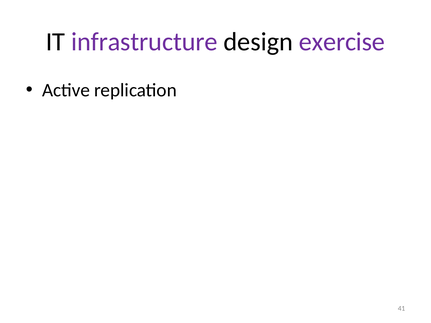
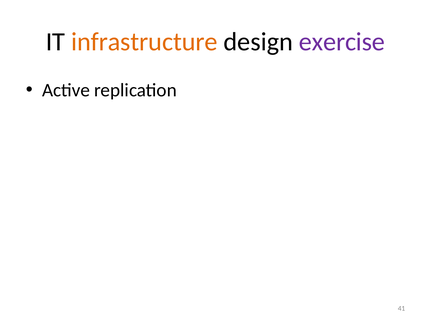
infrastructure colour: purple -> orange
